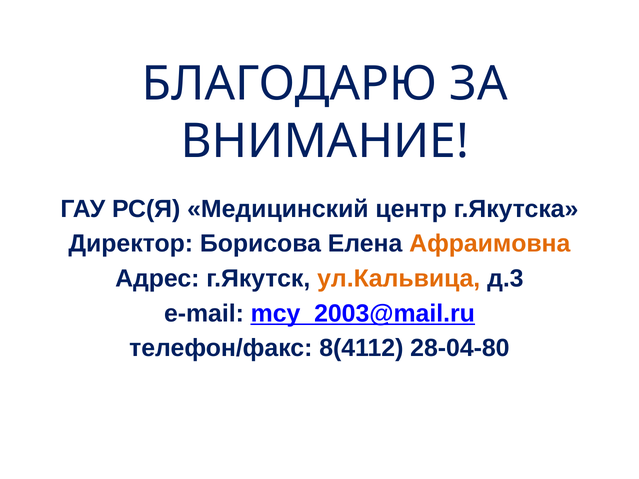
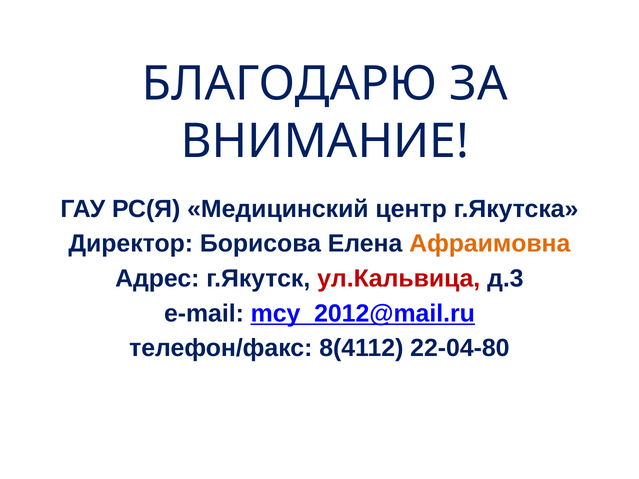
ул.Кальвица colour: orange -> red
mcy_2003@mail.ru: mcy_2003@mail.ru -> mcy_2012@mail.ru
28-04-80: 28-04-80 -> 22-04-80
